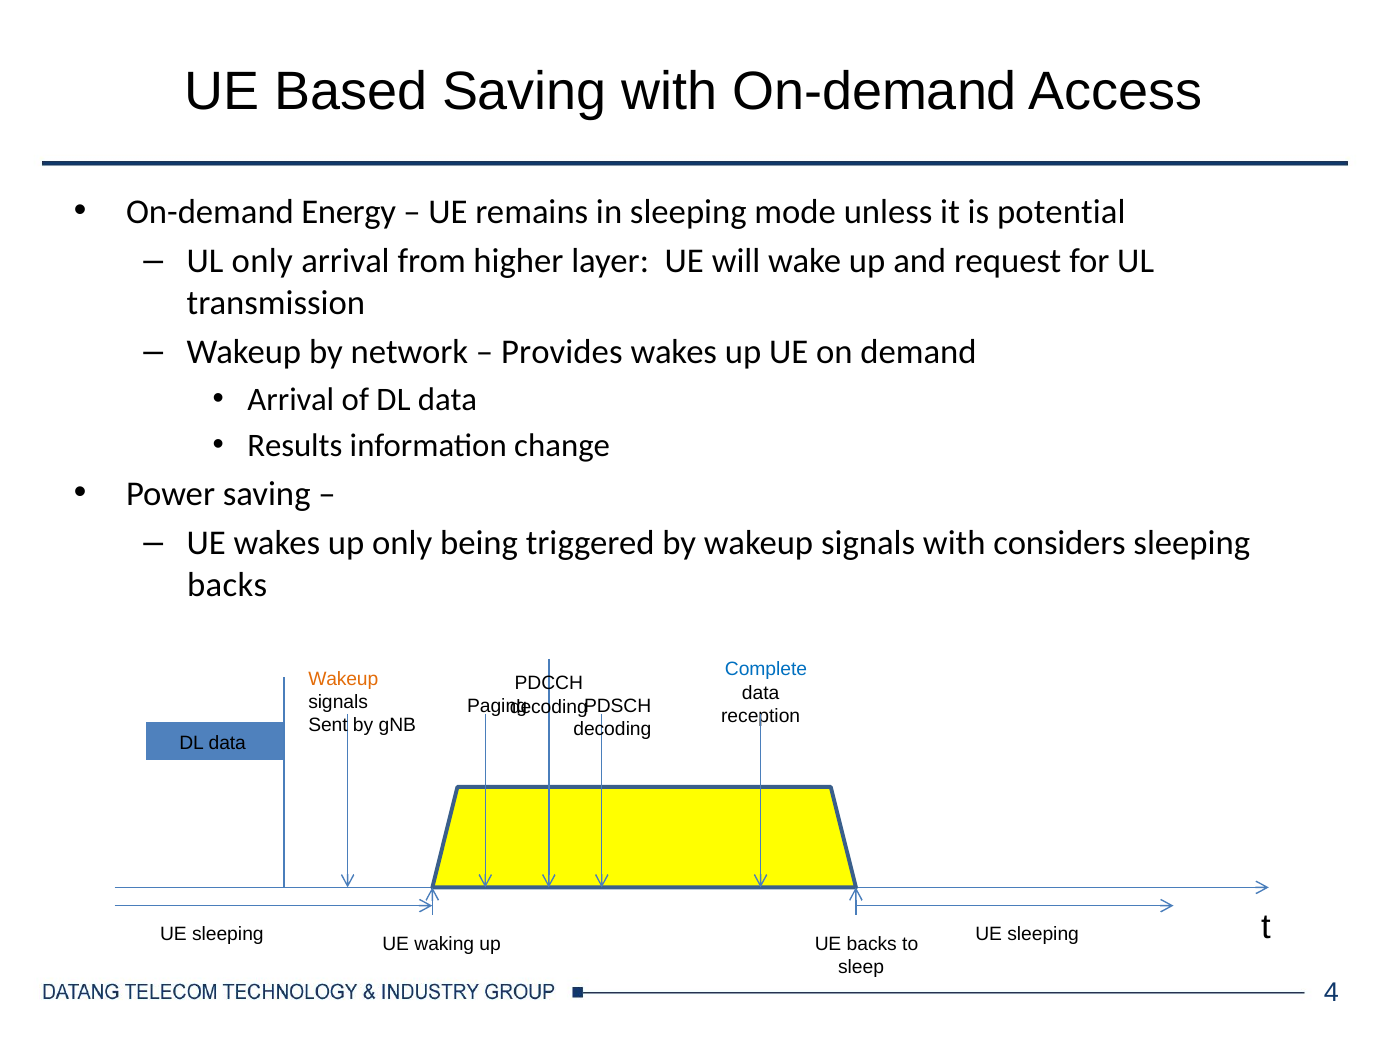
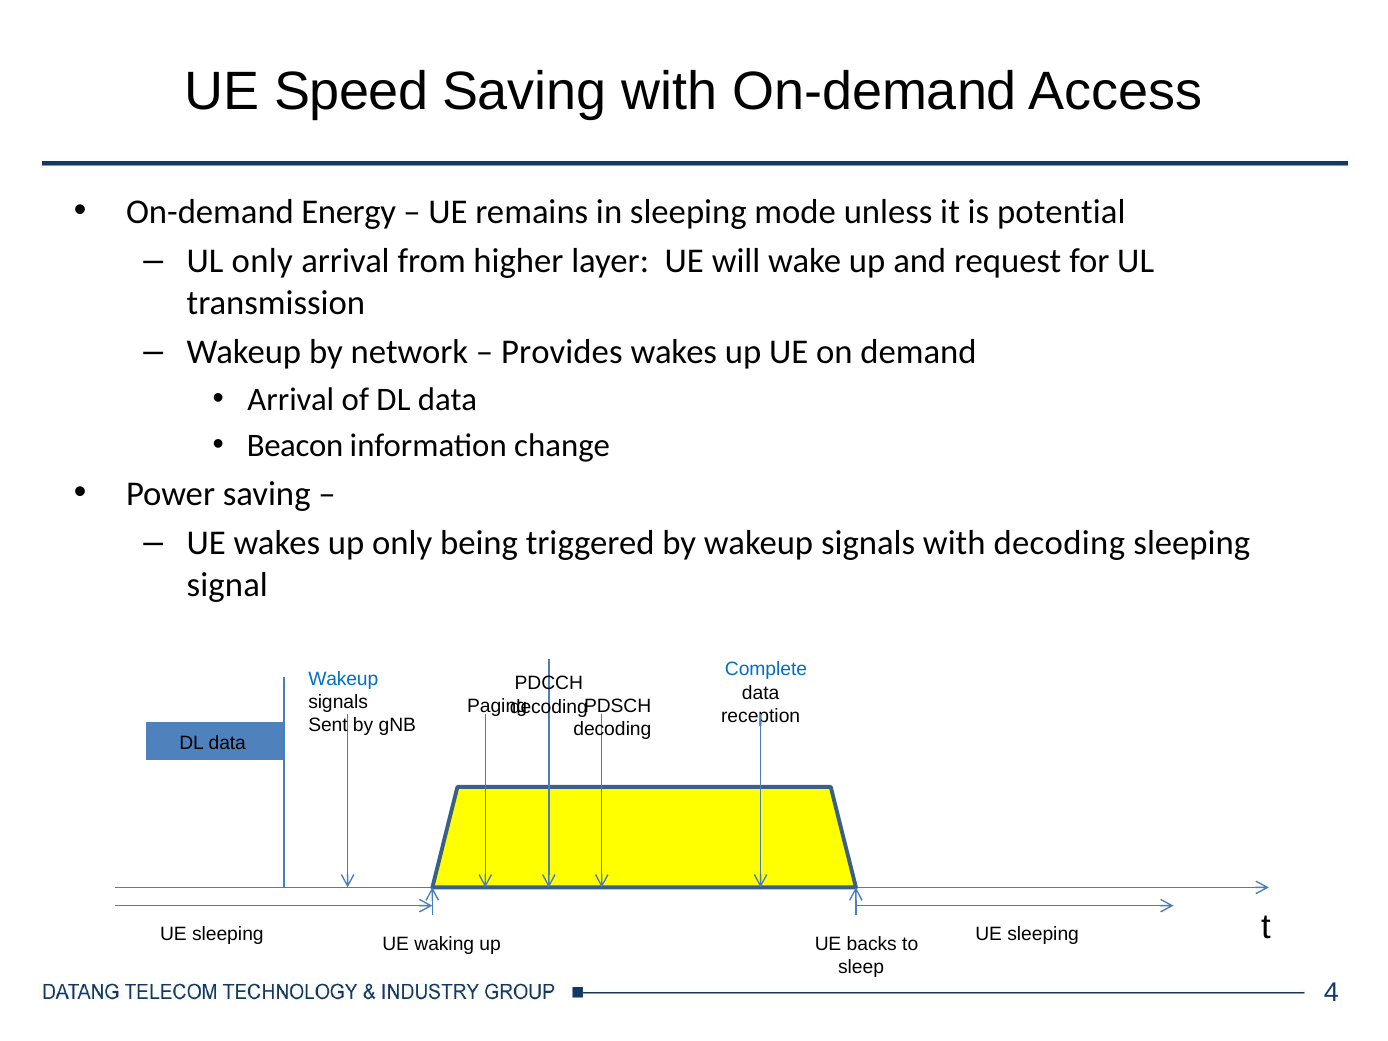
Based: Based -> Speed
Results: Results -> Beacon
with considers: considers -> decoding
backs at (227, 585): backs -> signal
Wakeup at (343, 679) colour: orange -> blue
